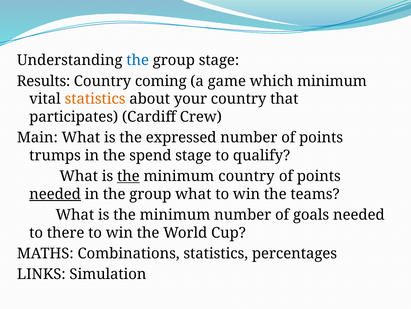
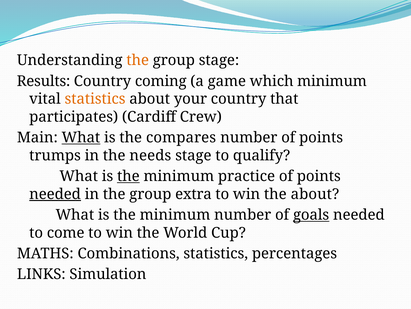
the at (138, 60) colour: blue -> orange
What at (81, 137) underline: none -> present
expressed: expressed -> compares
spend: spend -> needs
minimum country: country -> practice
group what: what -> extra
the teams: teams -> about
goals underline: none -> present
there: there -> come
